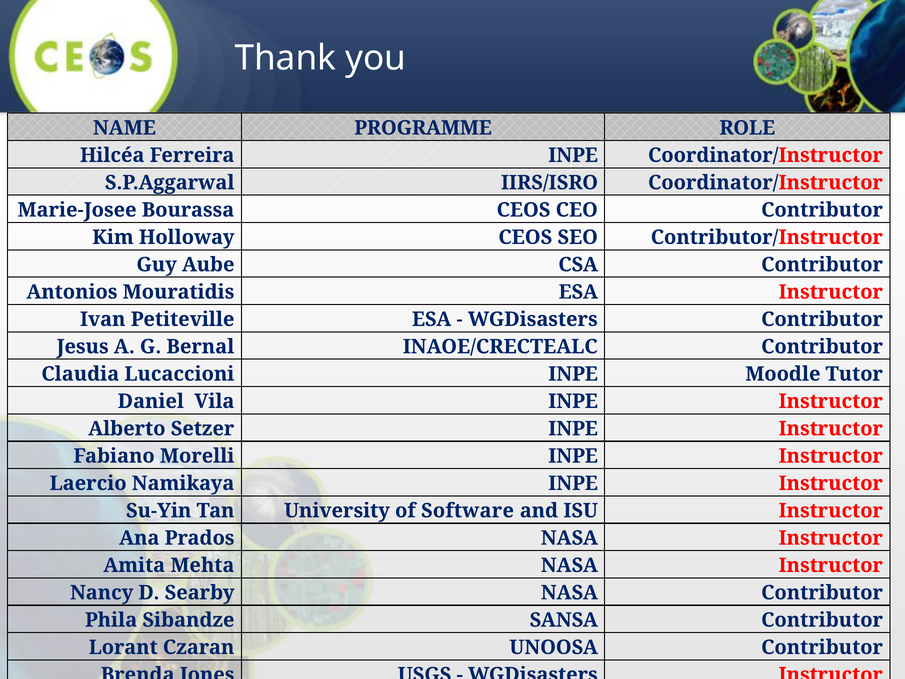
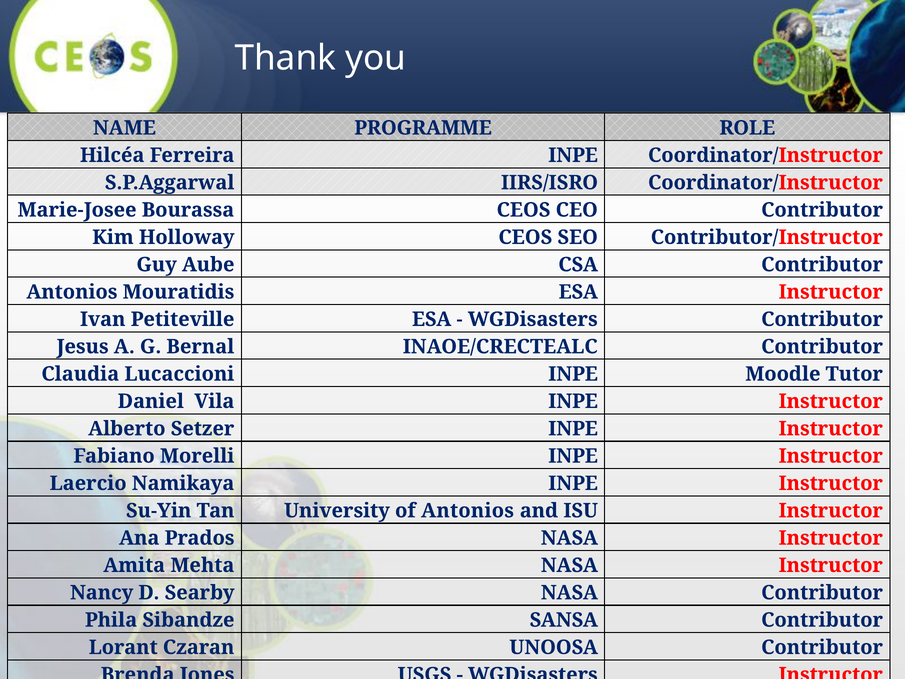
of Software: Software -> Antonios
